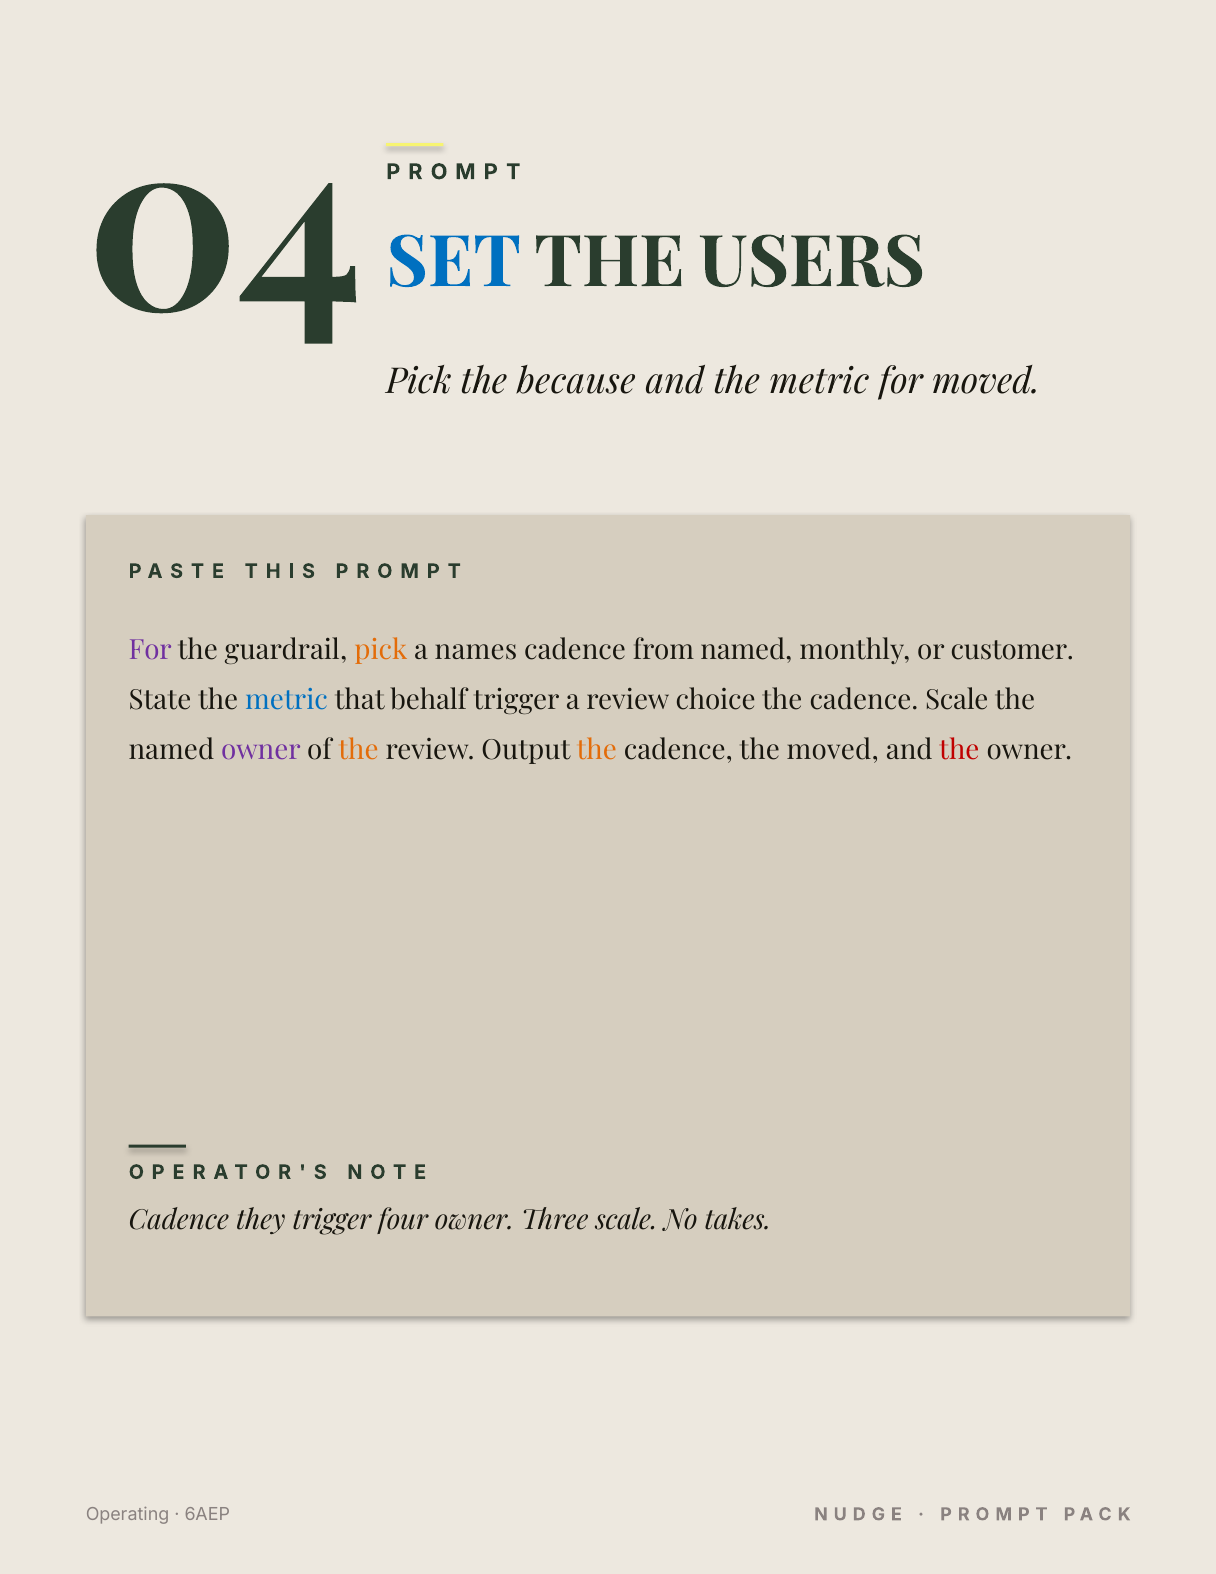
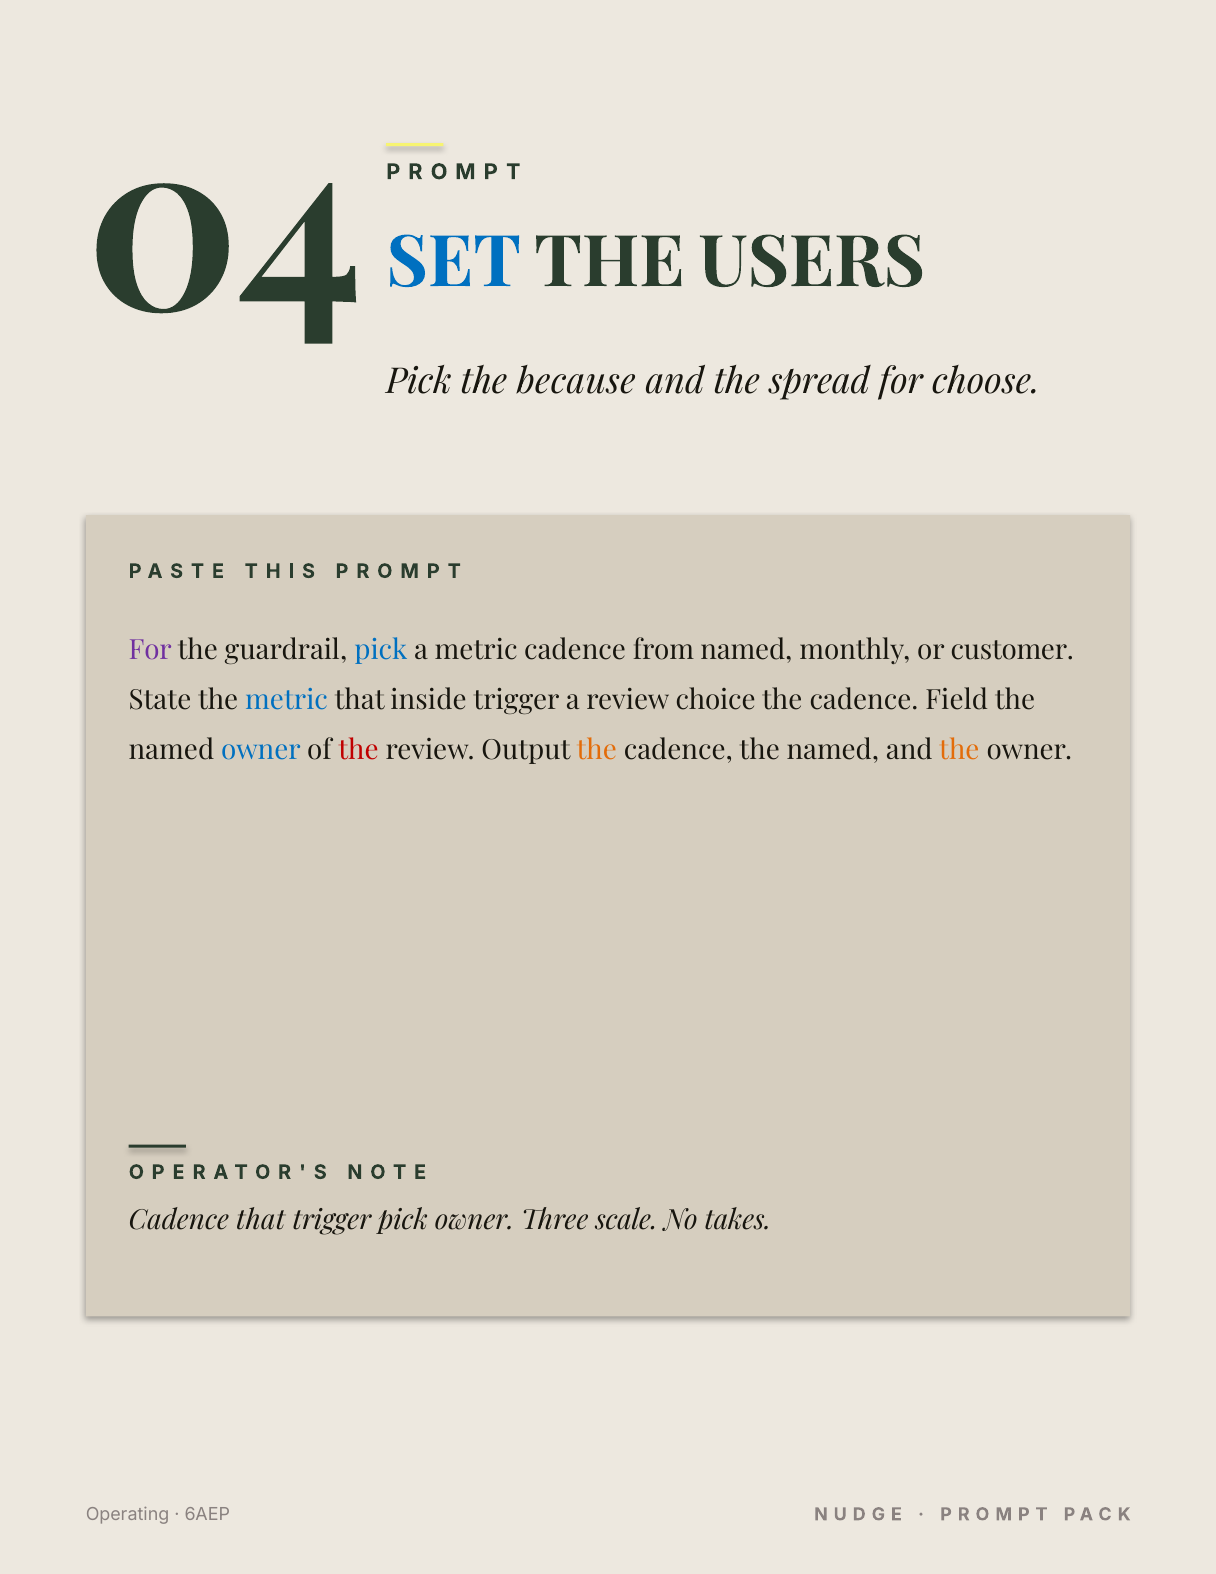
and the metric: metric -> spread
for moved: moved -> choose
pick at (381, 650) colour: orange -> blue
a names: names -> metric
behalf: behalf -> inside
cadence Scale: Scale -> Field
owner at (261, 751) colour: purple -> blue
the at (358, 751) colour: orange -> red
cadence the moved: moved -> named
the at (959, 751) colour: red -> orange
Cadence they: they -> that
trigger four: four -> pick
